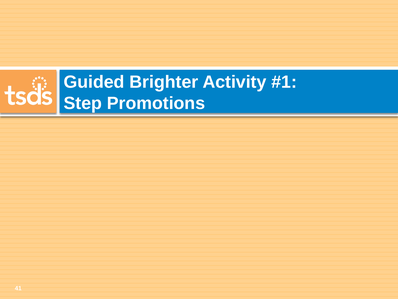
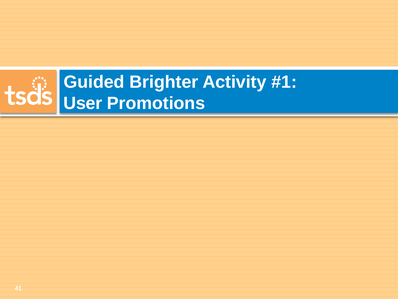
Step: Step -> User
